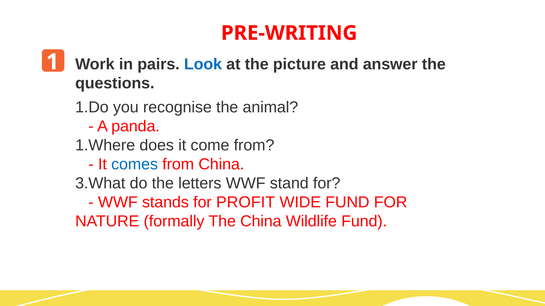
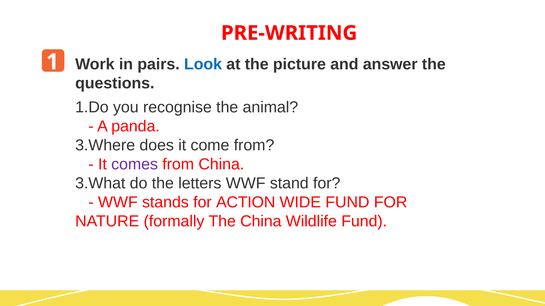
1.Where: 1.Where -> 3.Where
comes colour: blue -> purple
PROFIT: PROFIT -> ACTION
